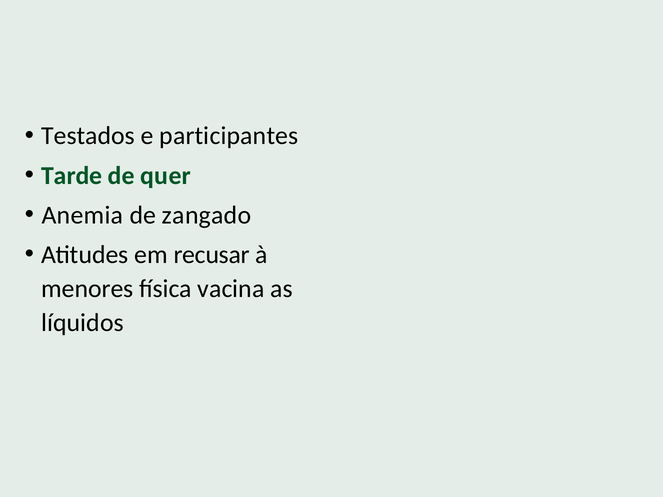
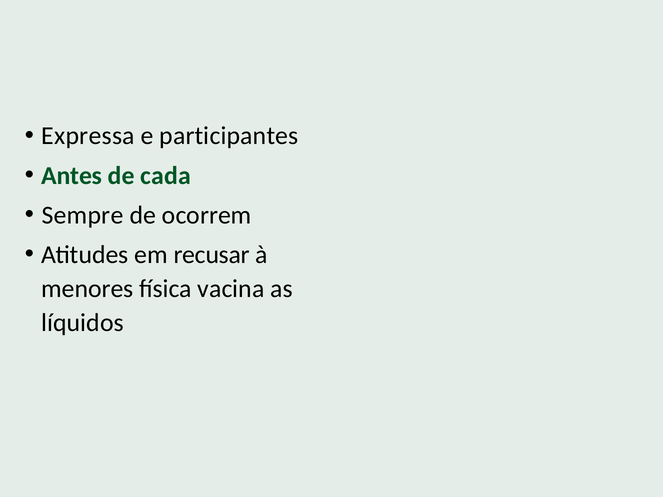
Testados: Testados -> Expressa
Tarde: Tarde -> Antes
quer: quer -> cada
Anemia: Anemia -> Sempre
zangado: zangado -> ocorrem
